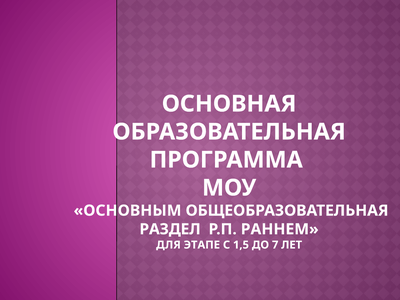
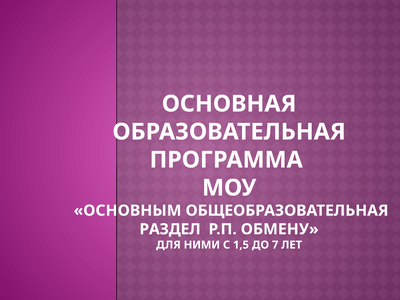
РАННЕМ: РАННЕМ -> ОБМЕНУ
ЭТАПЕ: ЭТАПЕ -> НИМИ
